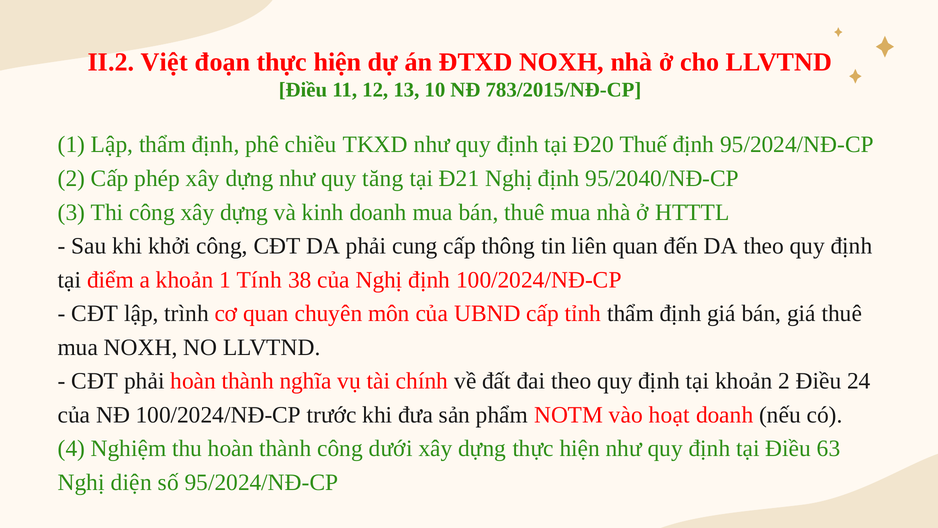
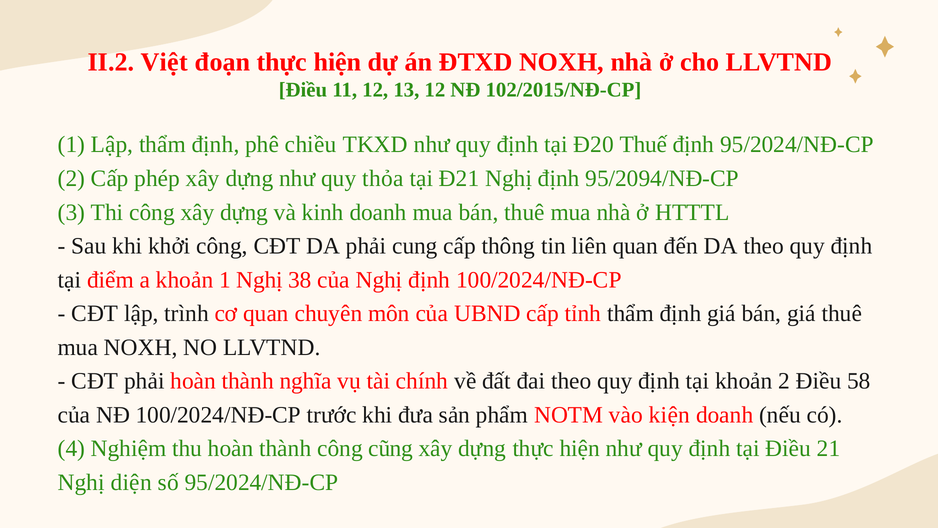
13 10: 10 -> 12
783/2015/NĐ-CP: 783/2015/NĐ-CP -> 102/2015/NĐ-CP
tăng: tăng -> thỏa
95/2040/NĐ-CP: 95/2040/NĐ-CP -> 95/2094/NĐ-CP
1 Tính: Tính -> Nghị
24: 24 -> 58
hoạt: hoạt -> kiện
dưới: dưới -> cũng
63: 63 -> 21
